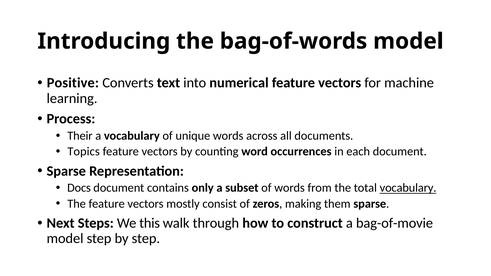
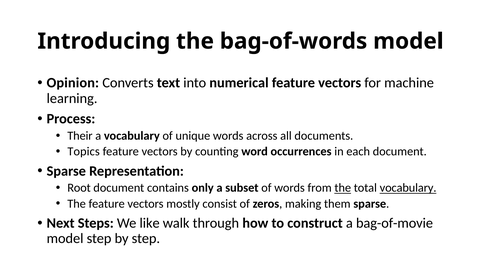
Positive: Positive -> Opinion
Docs: Docs -> Root
the at (343, 188) underline: none -> present
this: this -> like
